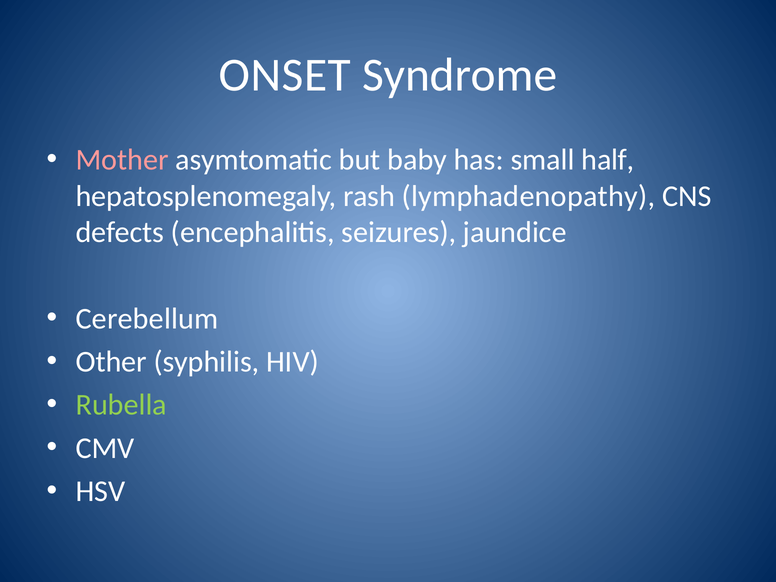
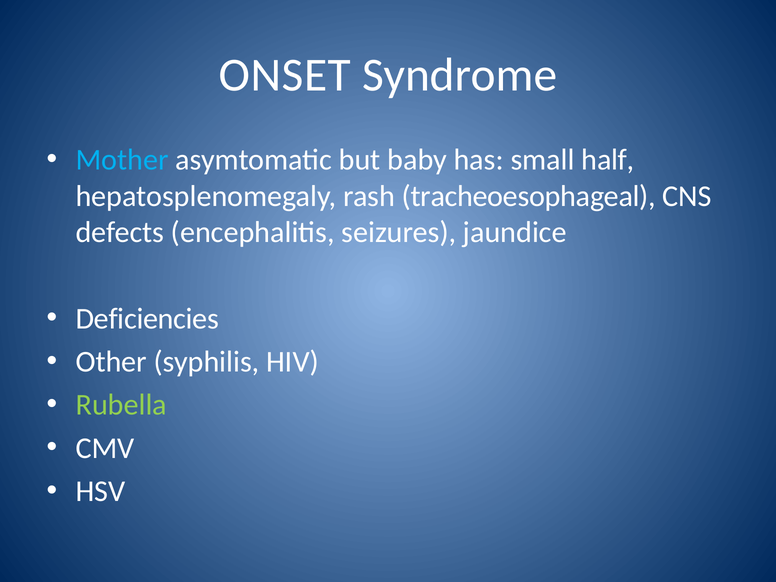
Mother colour: pink -> light blue
lymphadenopathy: lymphadenopathy -> tracheoesophageal
Cerebellum: Cerebellum -> Deficiencies
